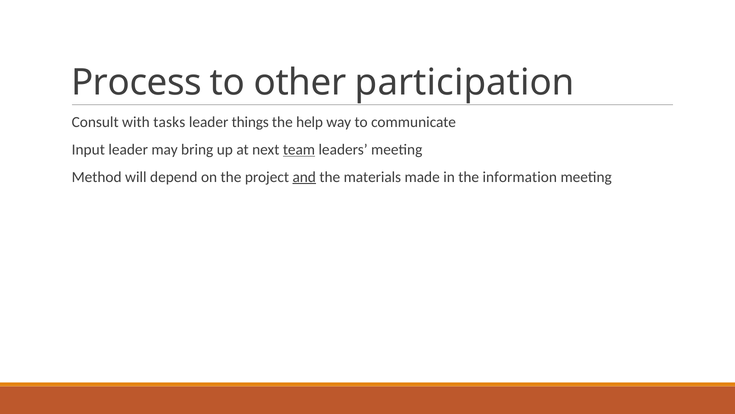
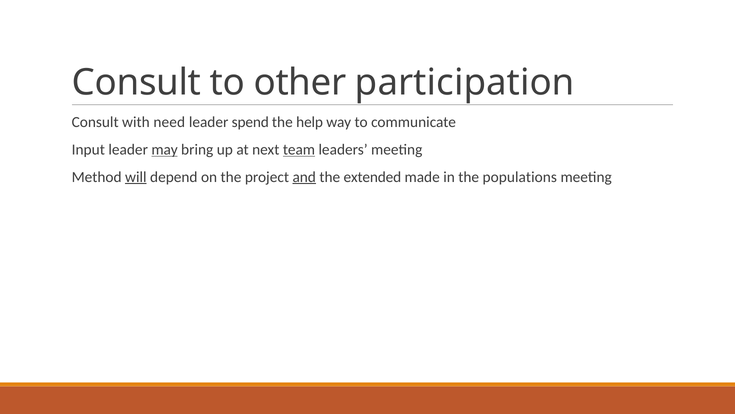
Process at (137, 82): Process -> Consult
tasks: tasks -> need
things: things -> spend
may underline: none -> present
will underline: none -> present
materials: materials -> extended
information: information -> populations
